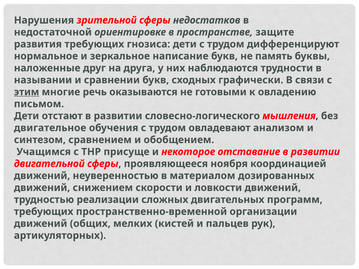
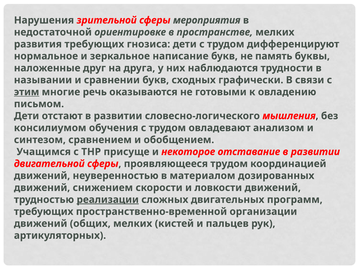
недостатков: недостатков -> мероприятия
пространстве защите: защите -> мелких
двигательное: двигательное -> консилиумом
проявляющееся ноября: ноября -> трудом
реализации underline: none -> present
